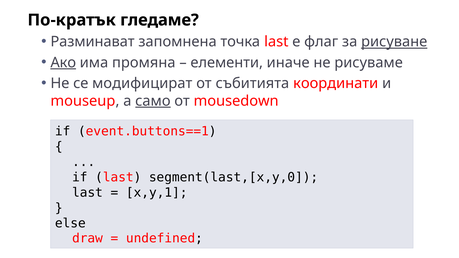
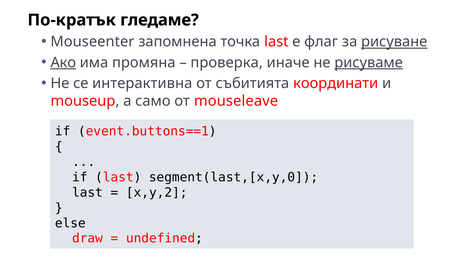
Разминават: Разминават -> Mouseenter
елементи: елементи -> проверка
рисуваме underline: none -> present
модифицират: модифицират -> интерактивна
само underline: present -> none
mousedown: mousedown -> mouseleave
x,y,1: x,y,1 -> x,y,2
